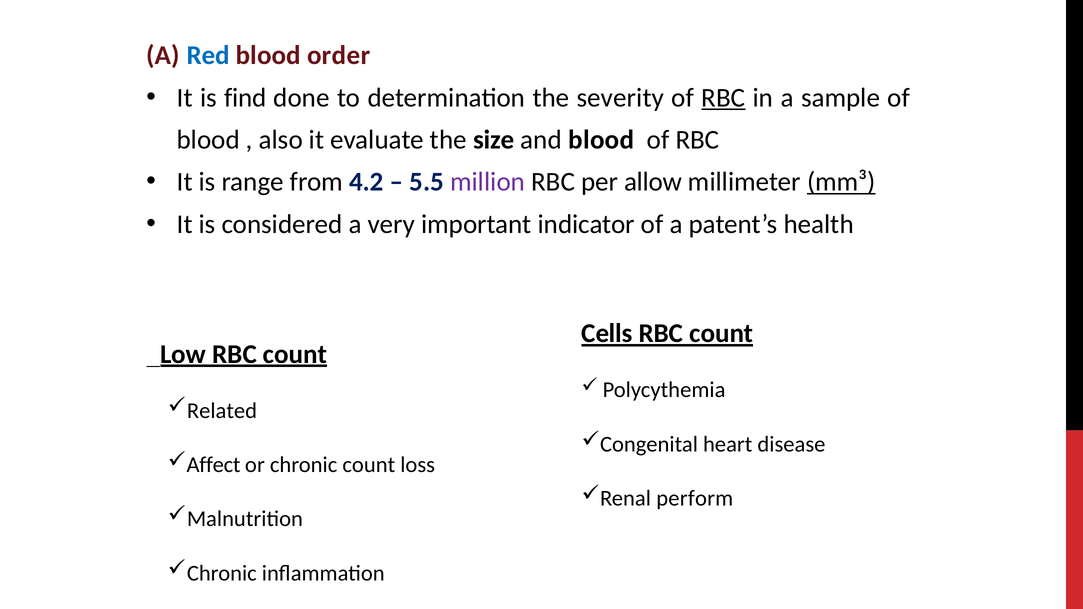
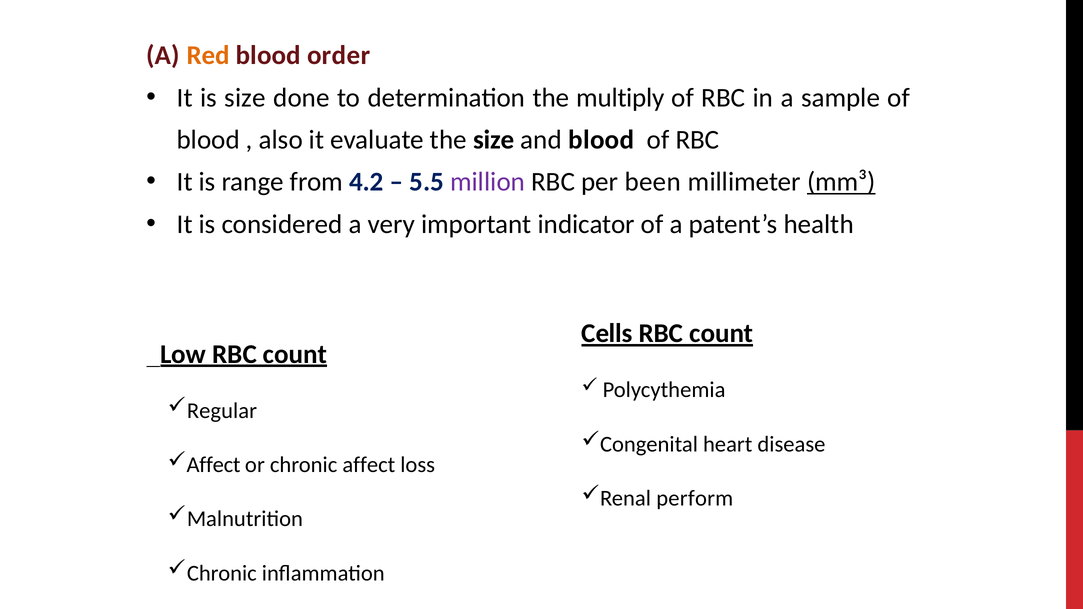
Red colour: blue -> orange
is find: find -> size
severity: severity -> multiply
RBC at (723, 98) underline: present -> none
allow: allow -> been
Related: Related -> Regular
chronic count: count -> affect
